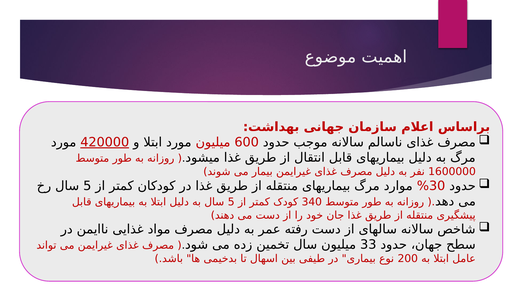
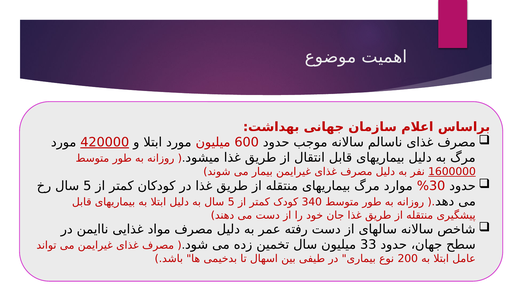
1600000 underline: none -> present
